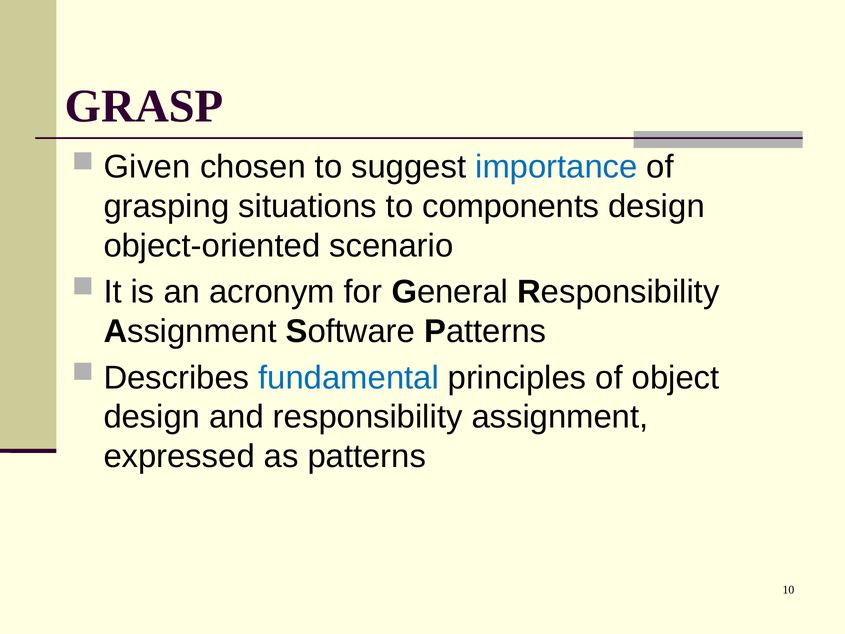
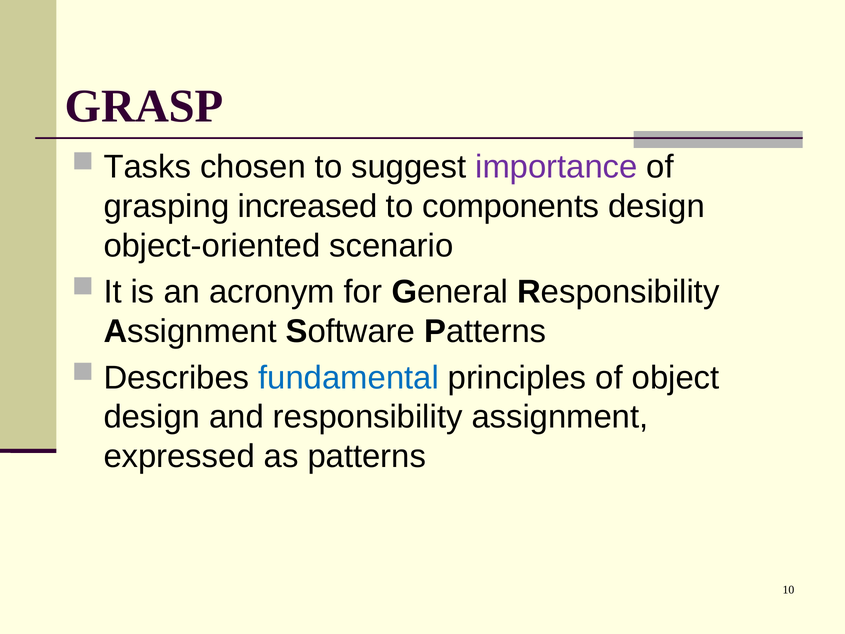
Given: Given -> Tasks
importance colour: blue -> purple
situations: situations -> increased
